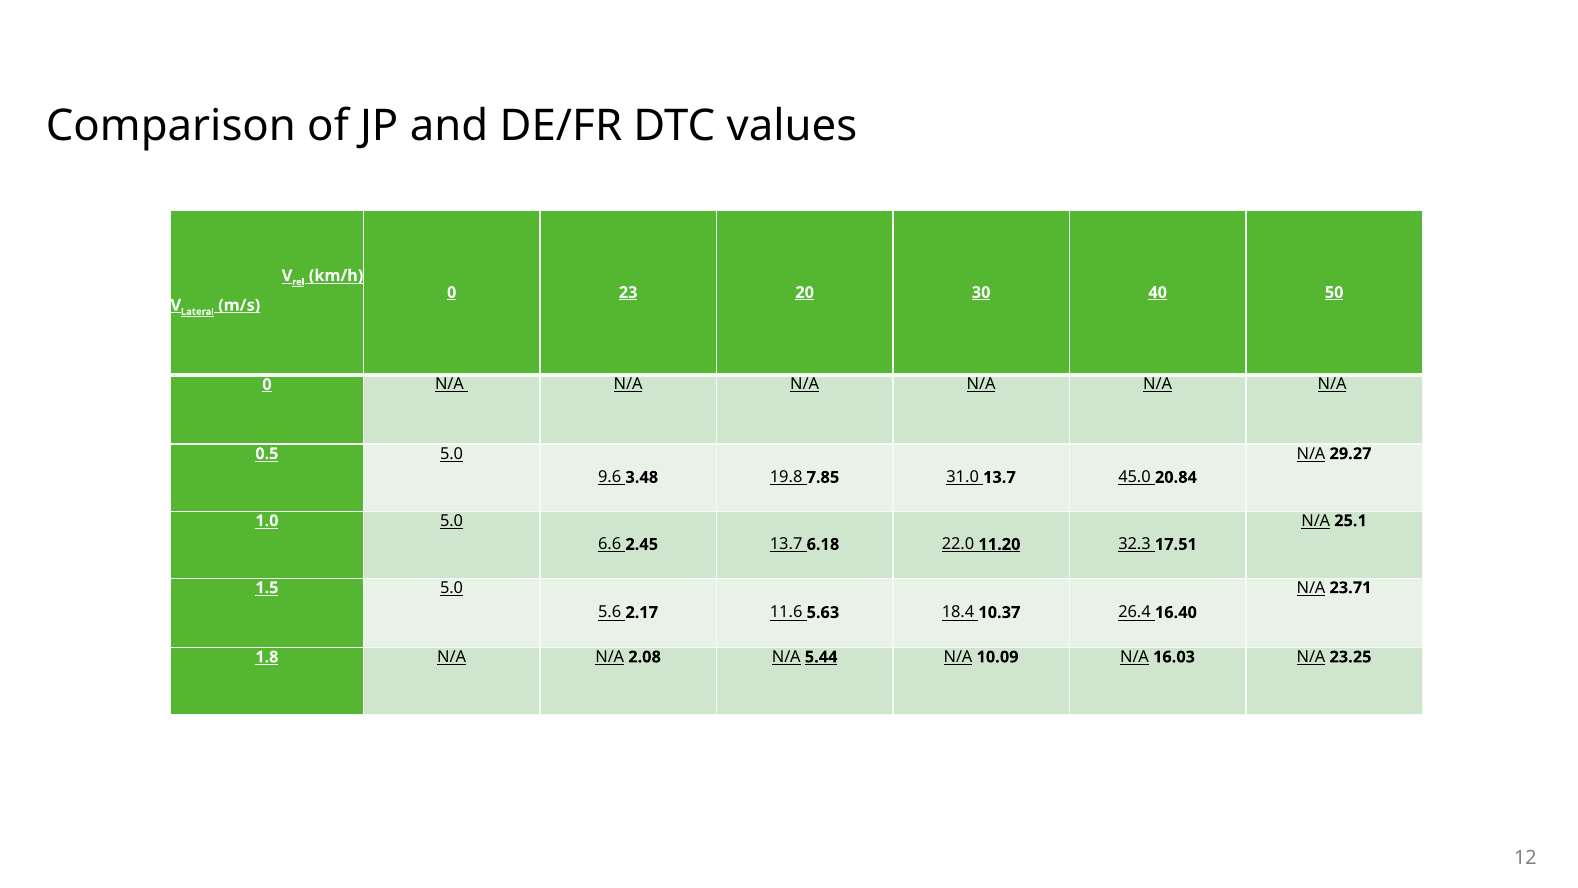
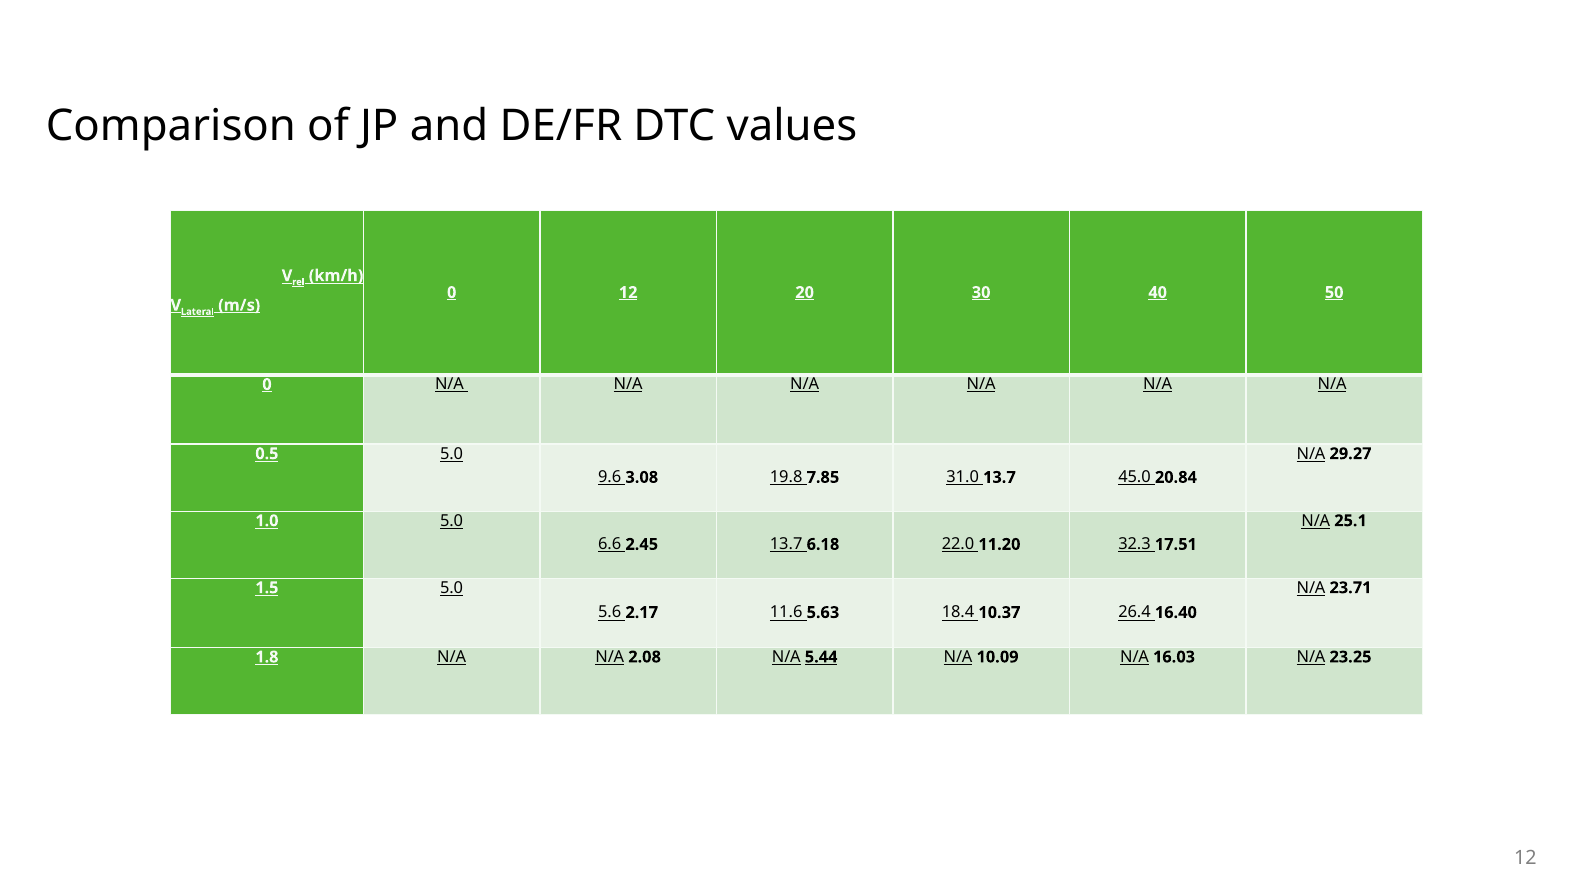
0 23: 23 -> 12
3.48: 3.48 -> 3.08
11.20 underline: present -> none
